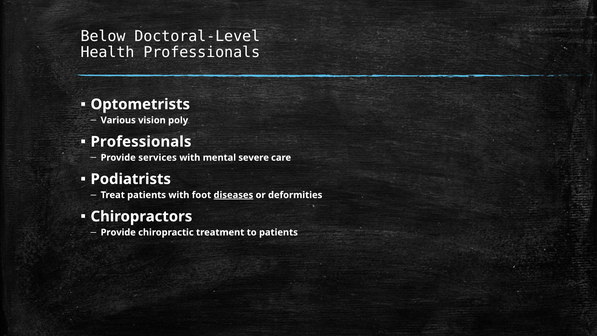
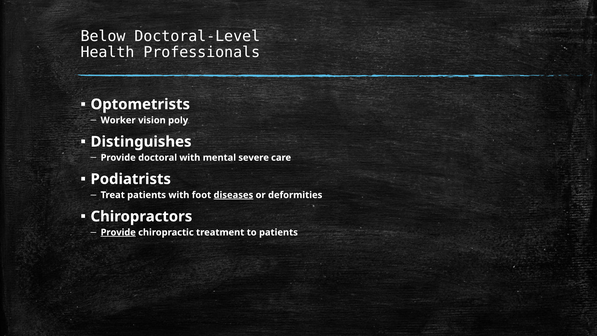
Various: Various -> Worker
Professionals at (141, 142): Professionals -> Distinguishes
services: services -> doctoral
Provide at (118, 232) underline: none -> present
